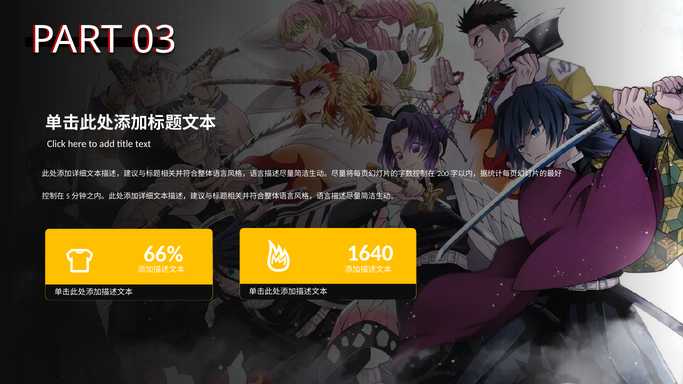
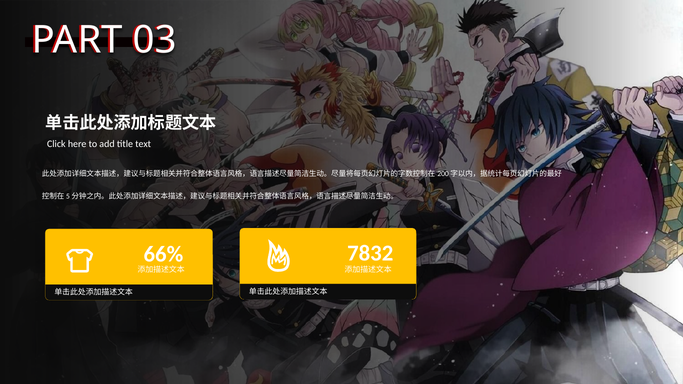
1640: 1640 -> 7832
